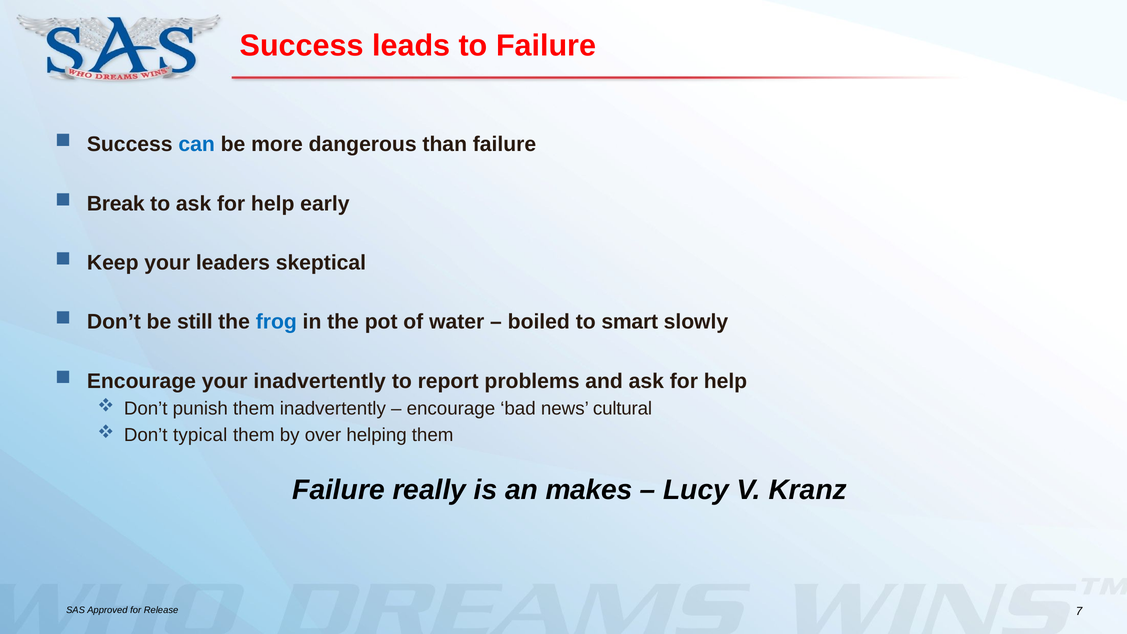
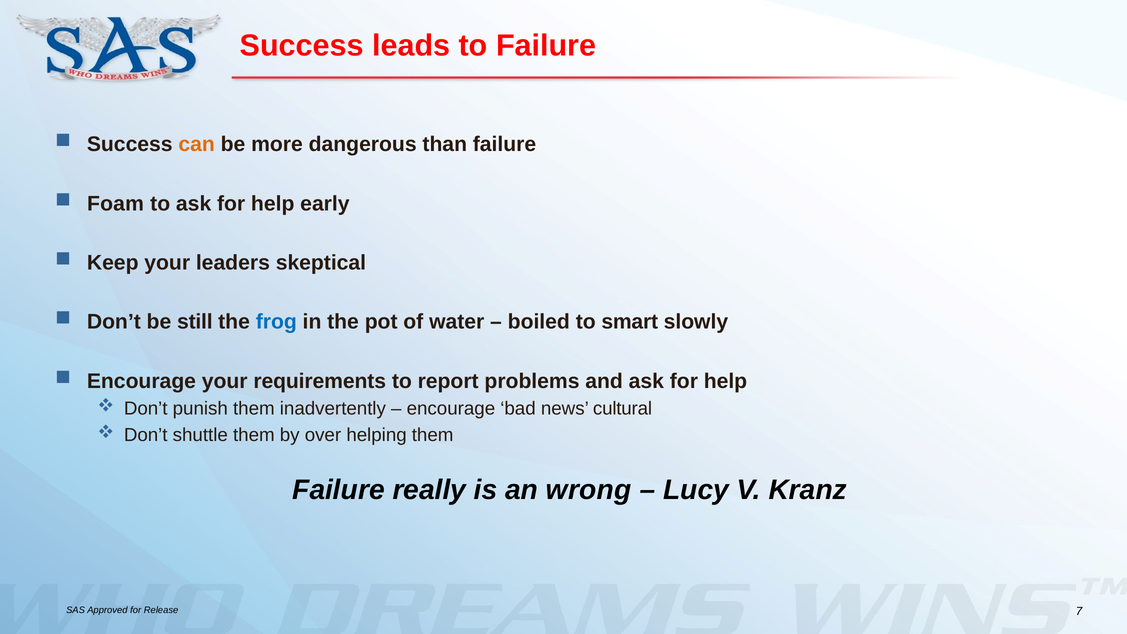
can colour: blue -> orange
Break: Break -> Foam
your inadvertently: inadvertently -> requirements
typical: typical -> shuttle
makes: makes -> wrong
